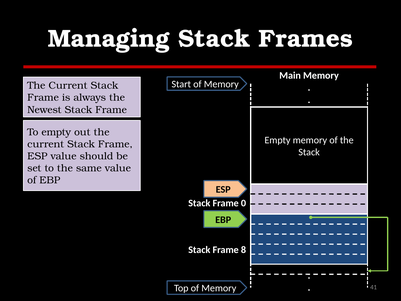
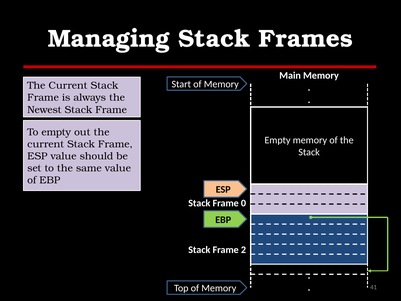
8: 8 -> 2
